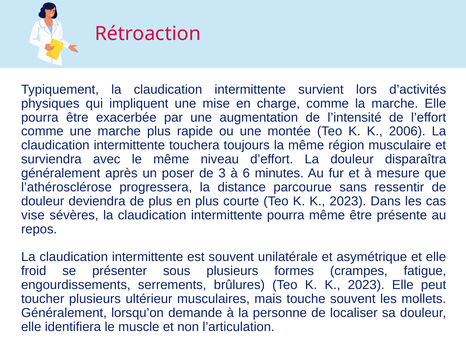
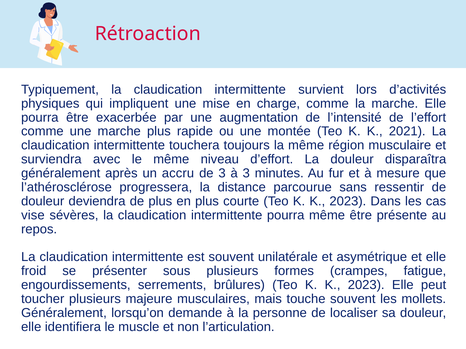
2006: 2006 -> 2021
poser: poser -> accru
à 6: 6 -> 3
ultérieur: ultérieur -> majeure
